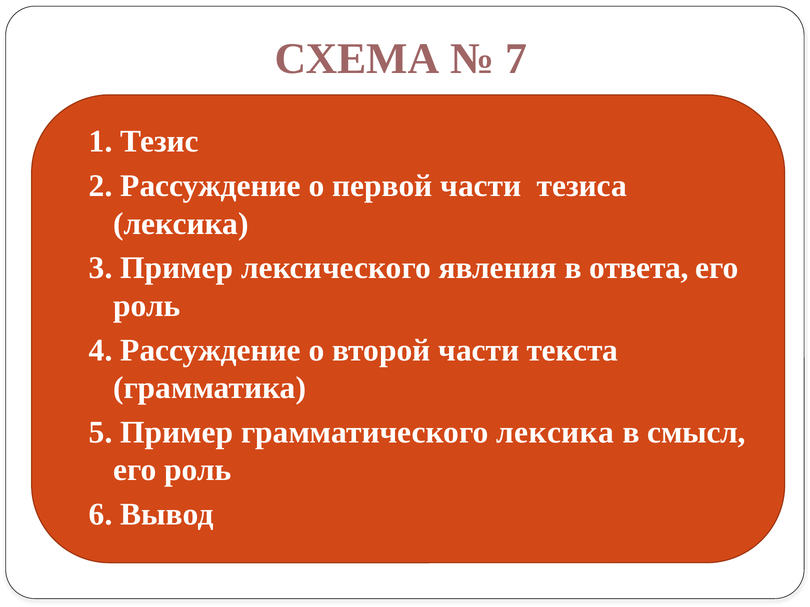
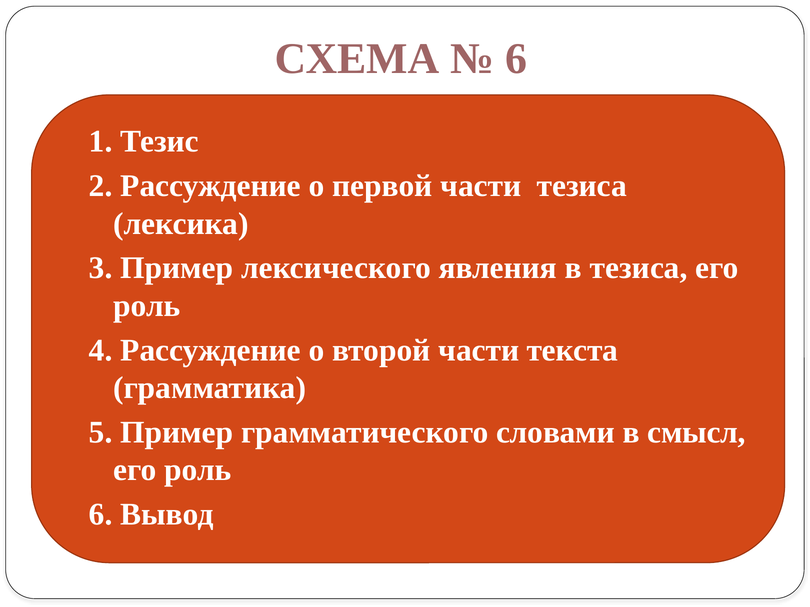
7 at (516, 59): 7 -> 6
в ответа: ответа -> тезиса
грамматического лексика: лексика -> словами
